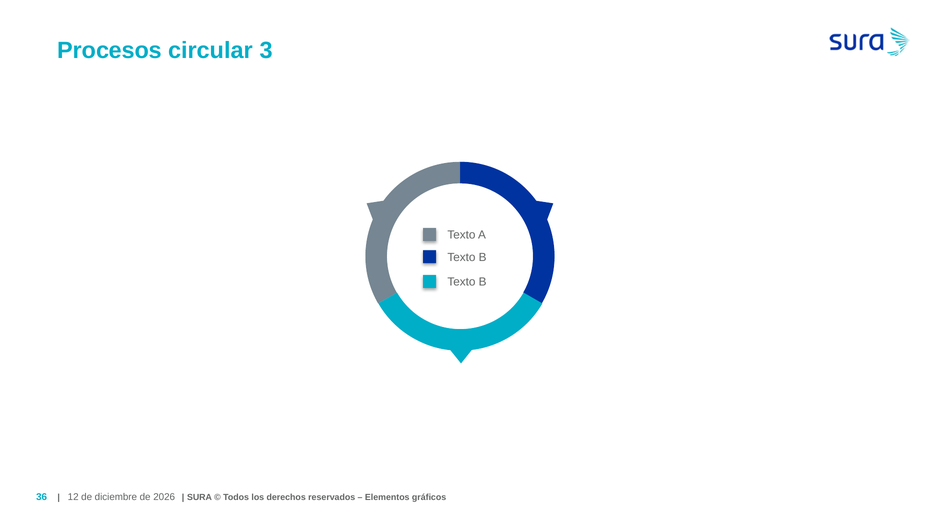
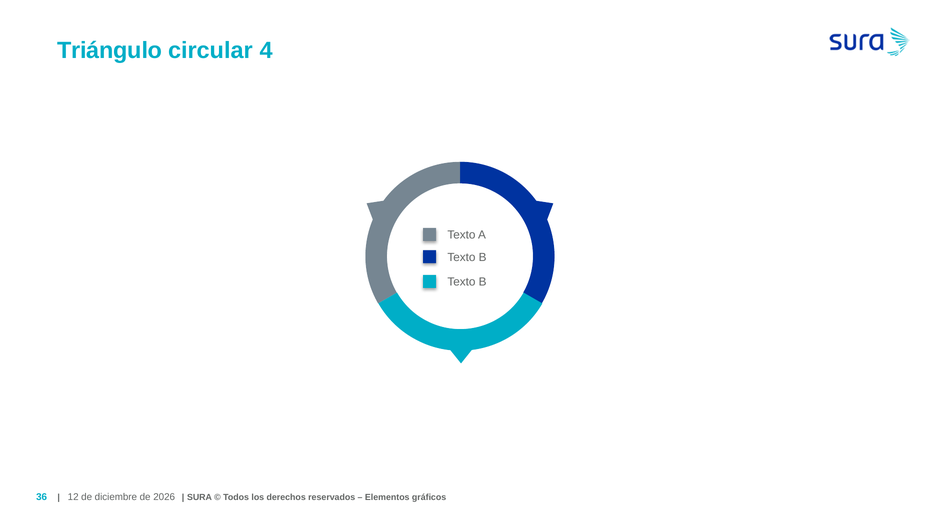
Procesos: Procesos -> Triángulo
3: 3 -> 4
